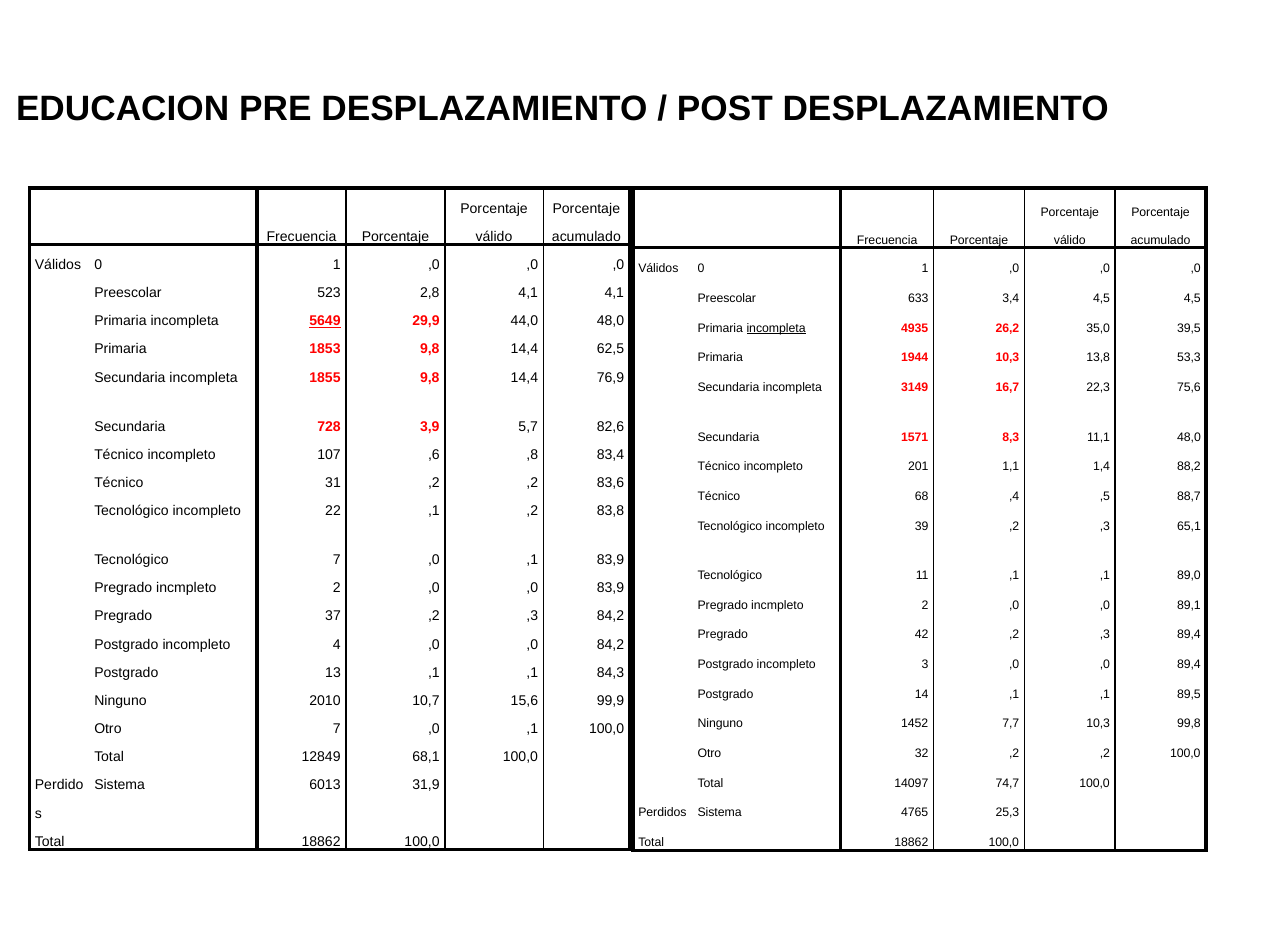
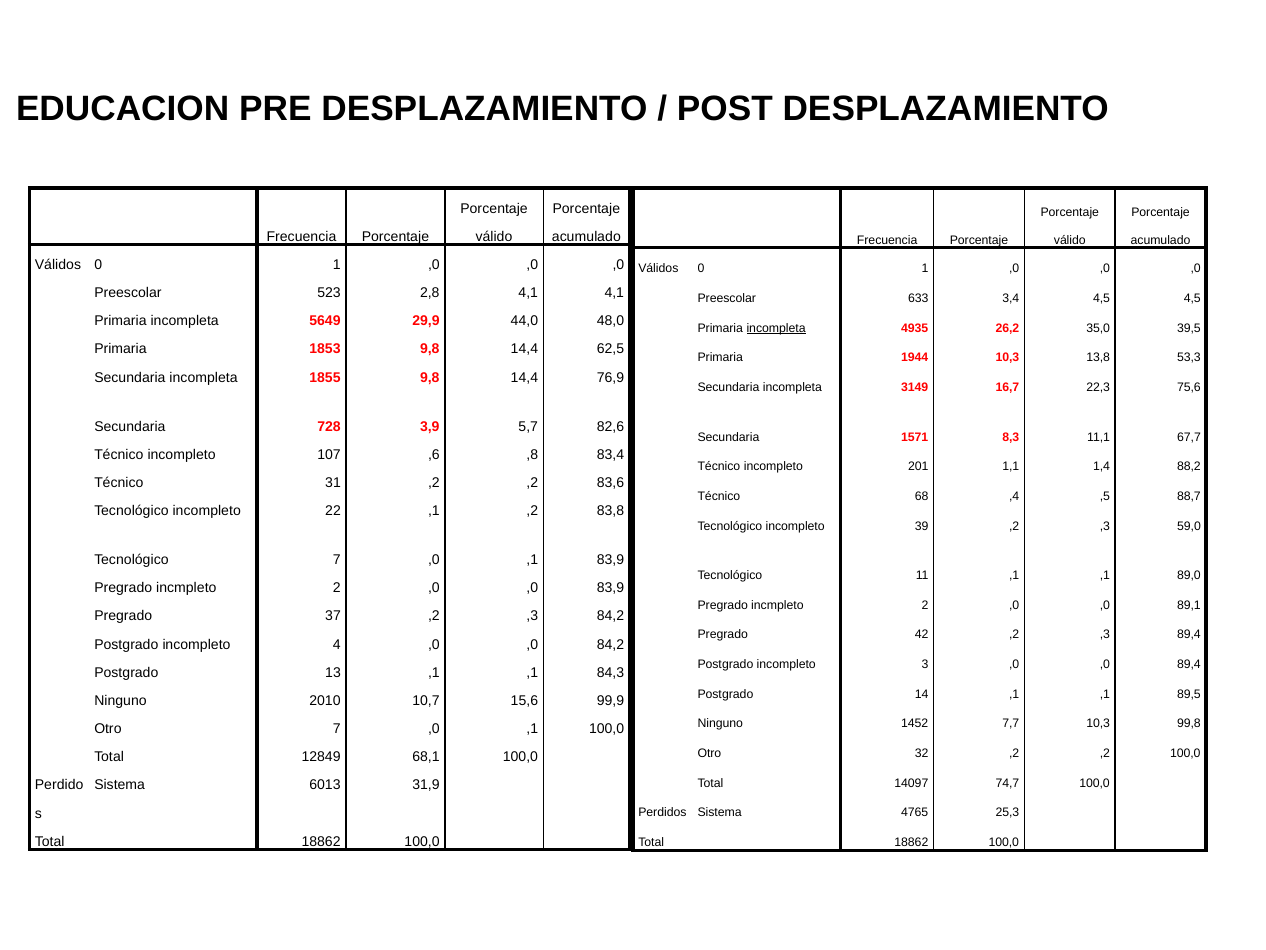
5649 underline: present -> none
11,1 48,0: 48,0 -> 67,7
65,1: 65,1 -> 59,0
